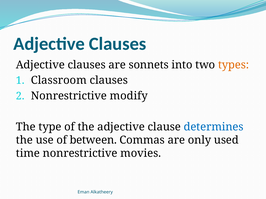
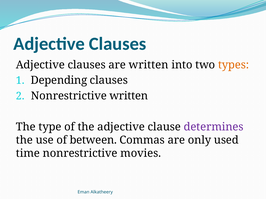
are sonnets: sonnets -> written
Classroom: Classroom -> Depending
Nonrestrictive modify: modify -> written
determines colour: blue -> purple
